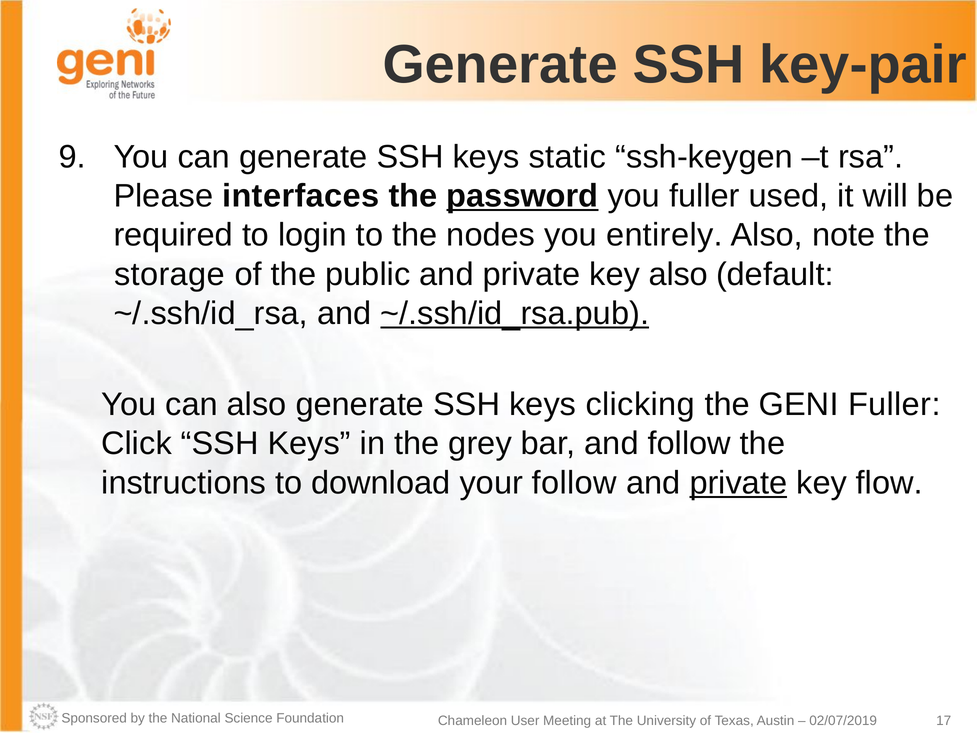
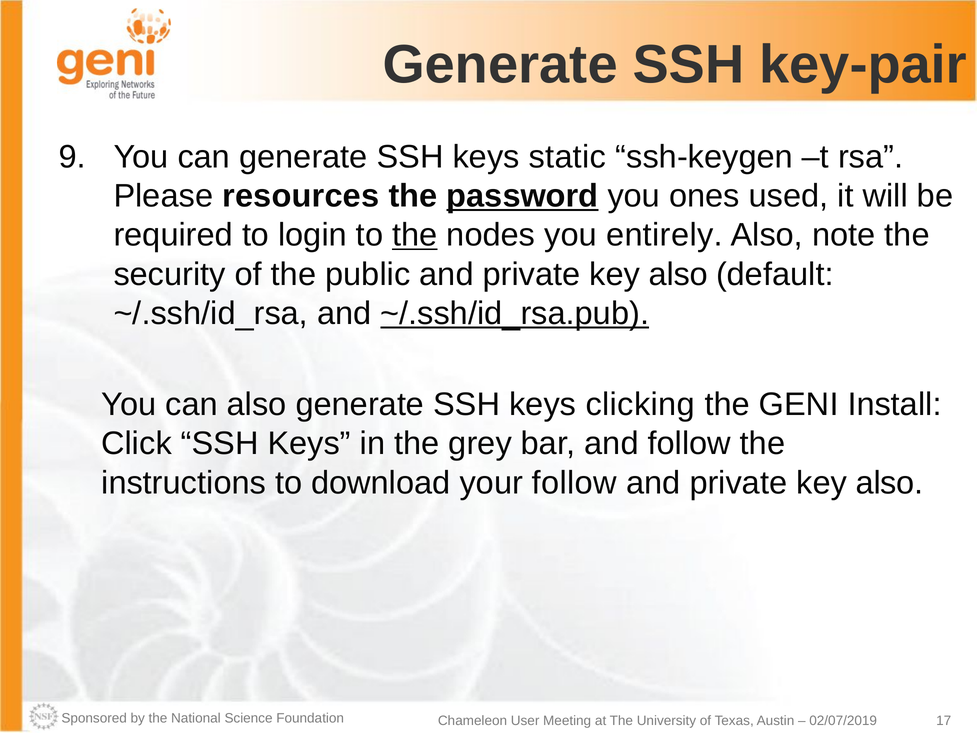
interfaces: interfaces -> resources
you fuller: fuller -> ones
the at (415, 235) underline: none -> present
storage: storage -> security
GENI Fuller: Fuller -> Install
private at (738, 483) underline: present -> none
flow at (889, 483): flow -> also
